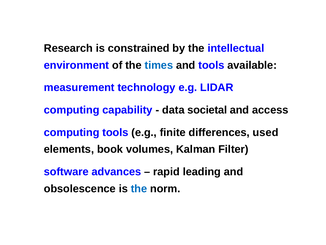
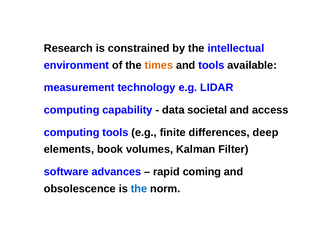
times colour: blue -> orange
used: used -> deep
leading: leading -> coming
